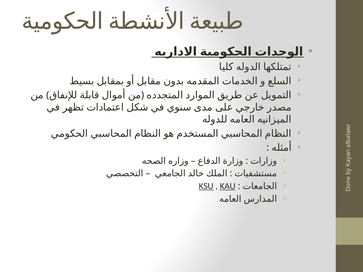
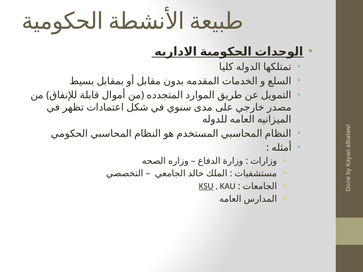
KAU underline: present -> none
